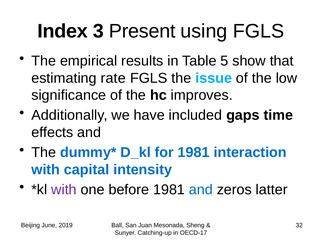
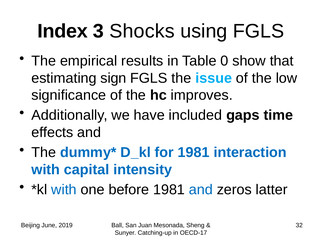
Present: Present -> Shocks
5: 5 -> 0
rate: rate -> sign
with at (64, 190) colour: purple -> blue
